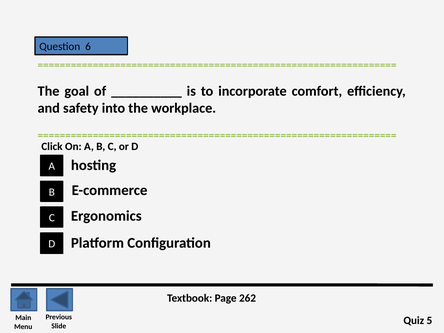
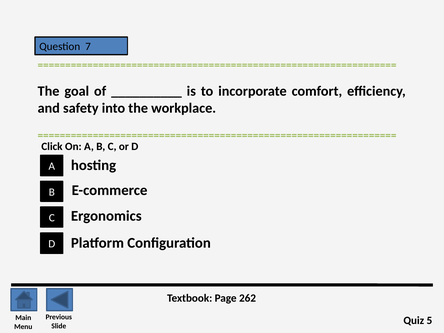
6: 6 -> 7
